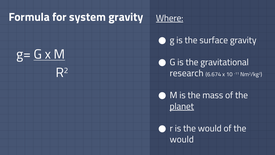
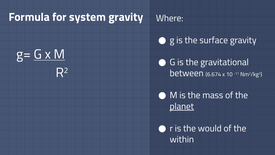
Where underline: present -> none
research: research -> between
would at (182, 139): would -> within
